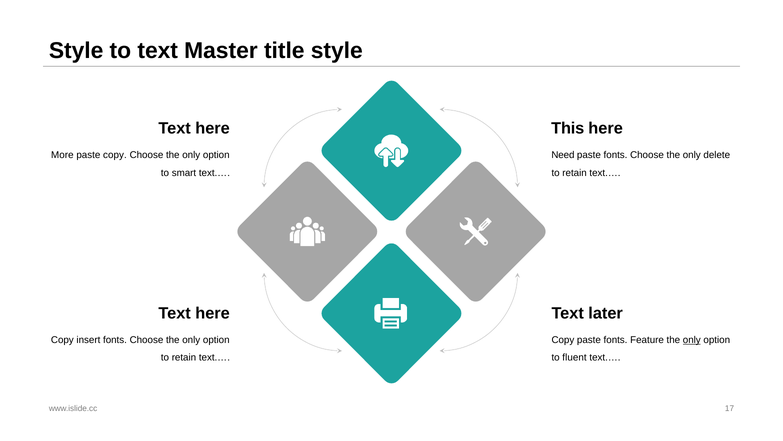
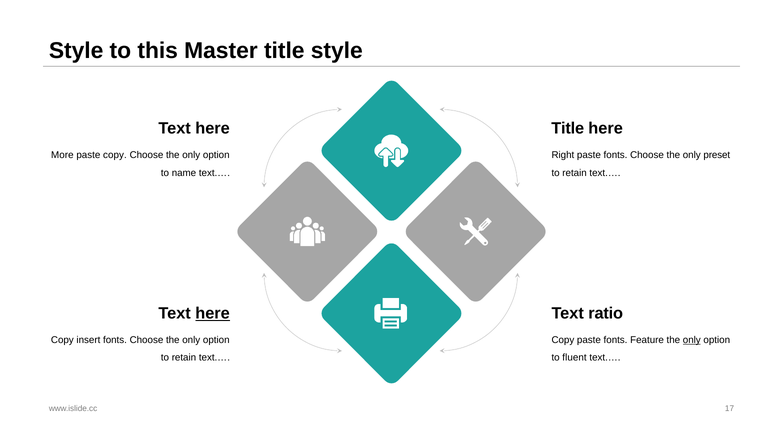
to text: text -> this
This at (568, 128): This -> Title
Need: Need -> Right
delete: delete -> preset
smart: smart -> name
here at (213, 313) underline: none -> present
later: later -> ratio
